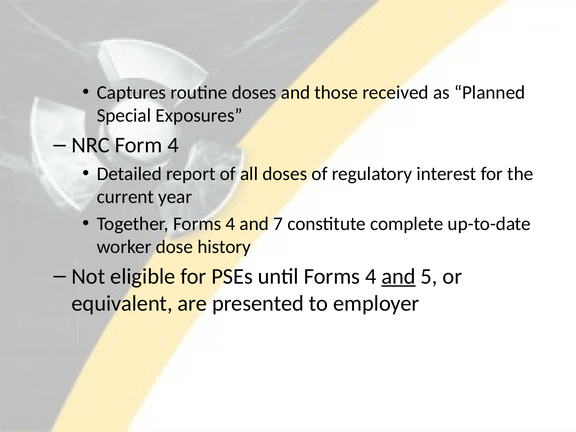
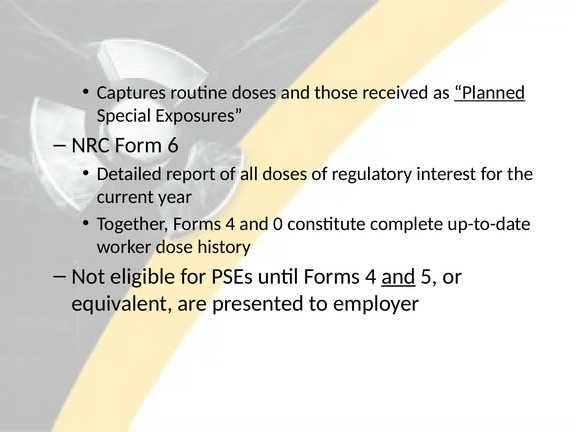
Planned underline: none -> present
Form 4: 4 -> 6
7: 7 -> 0
